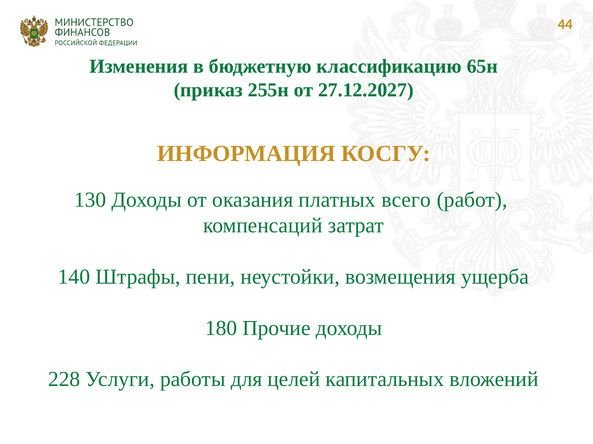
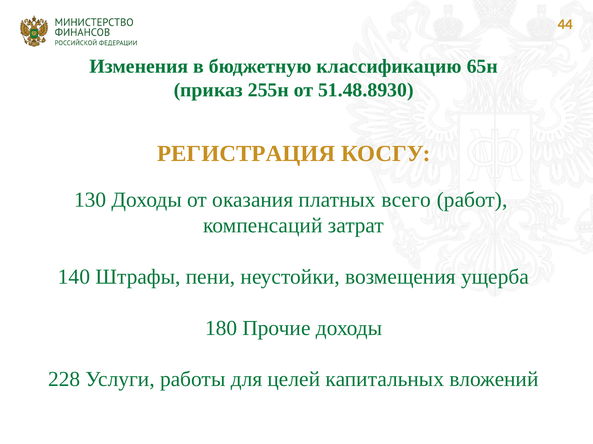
27.12.2027: 27.12.2027 -> 51.48.8930
ИНФОРМАЦИЯ: ИНФОРМАЦИЯ -> РЕГИСТРАЦИЯ
